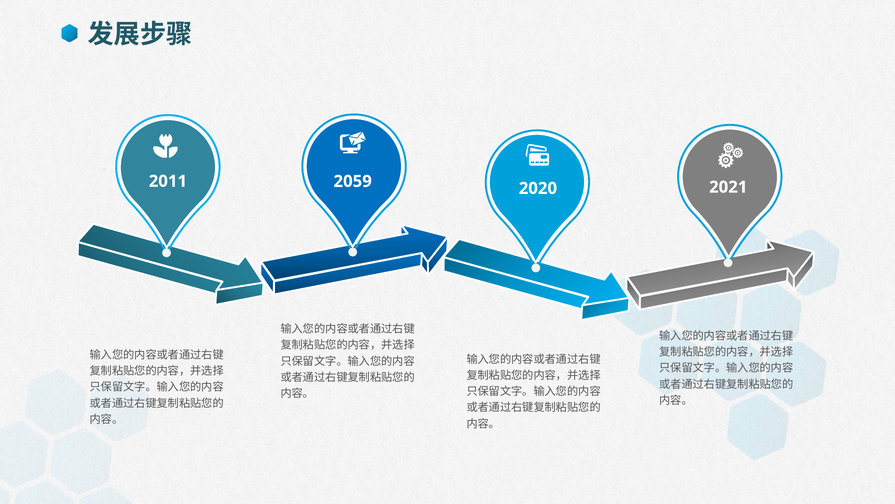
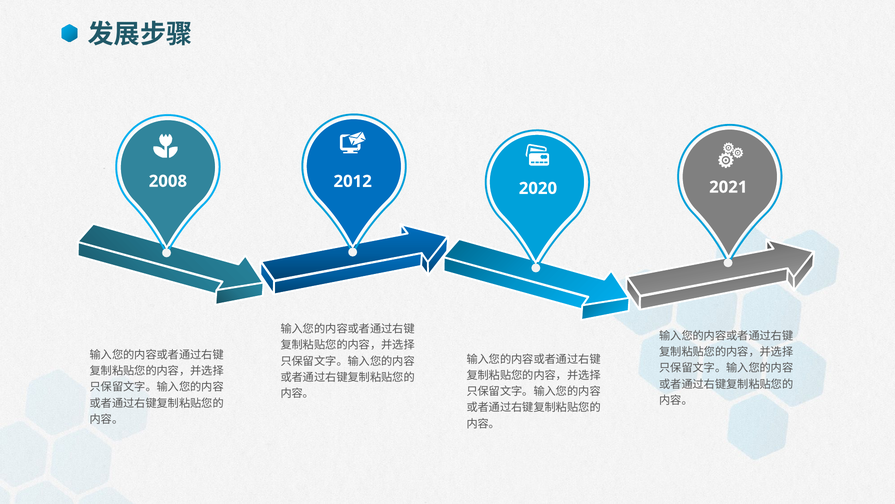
2011: 2011 -> 2008
2059: 2059 -> 2012
